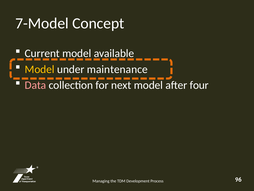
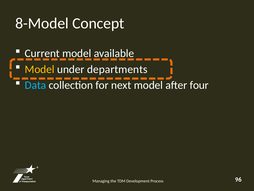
7-Model: 7-Model -> 8-Model
maintenance: maintenance -> departments
Data colour: pink -> light blue
